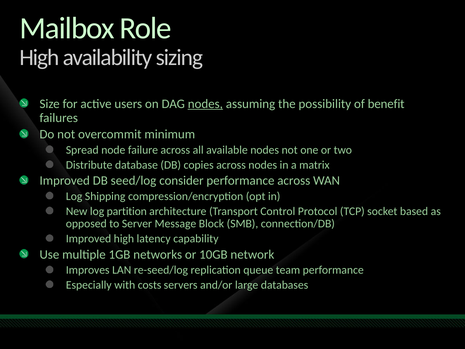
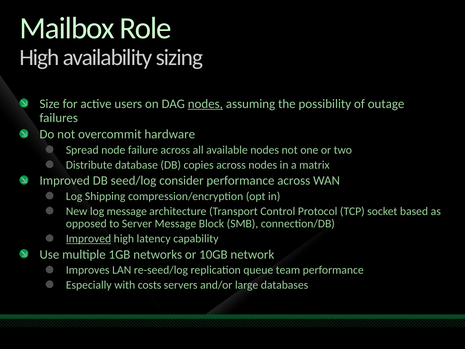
benefit: benefit -> outage
minimum: minimum -> hardware
log partition: partition -> message
Improved at (89, 238) underline: none -> present
